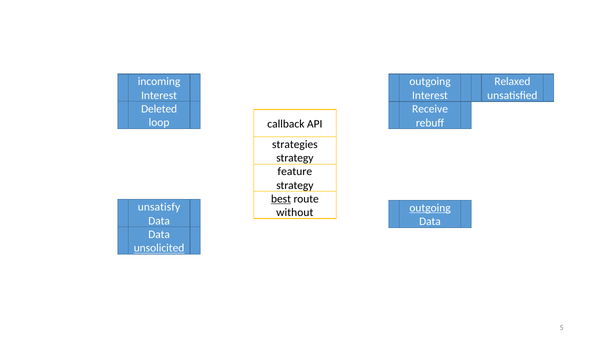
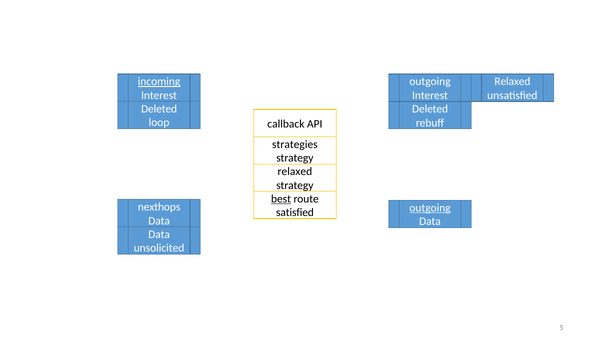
incoming underline: none -> present
Receive at (430, 109): Receive -> Deleted
feature at (295, 172): feature -> relaxed
unsatisfy: unsatisfy -> nexthops
without: without -> satisfied
unsolicited underline: present -> none
